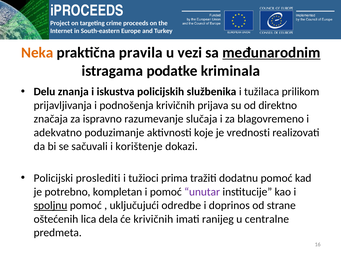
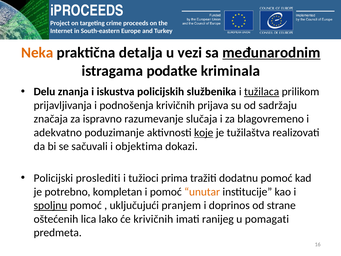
pravila: pravila -> detalja
tužilaca underline: none -> present
direktno: direktno -> sadržaju
koje underline: none -> present
vrednosti: vrednosti -> tužilaštva
korištenje: korištenje -> objektima
unutar colour: purple -> orange
odredbe: odredbe -> pranjem
dela: dela -> lako
centralne: centralne -> pomagati
